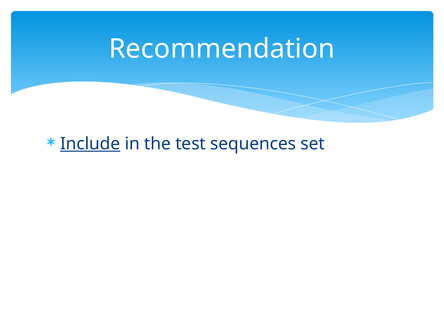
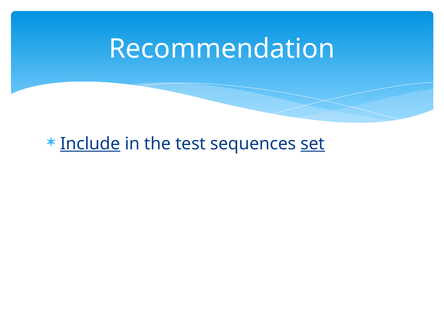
set underline: none -> present
